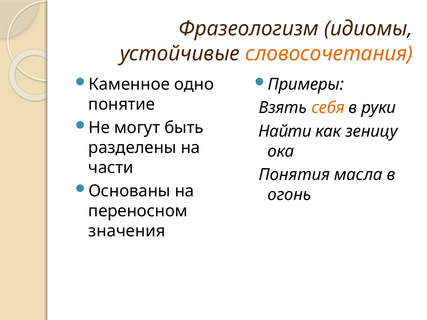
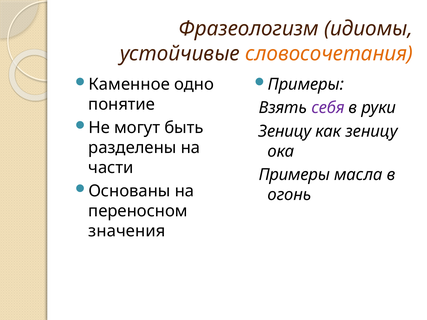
себя colour: orange -> purple
Найти at (285, 131): Найти -> Зеницу
Понятия at (294, 175): Понятия -> Примеры
